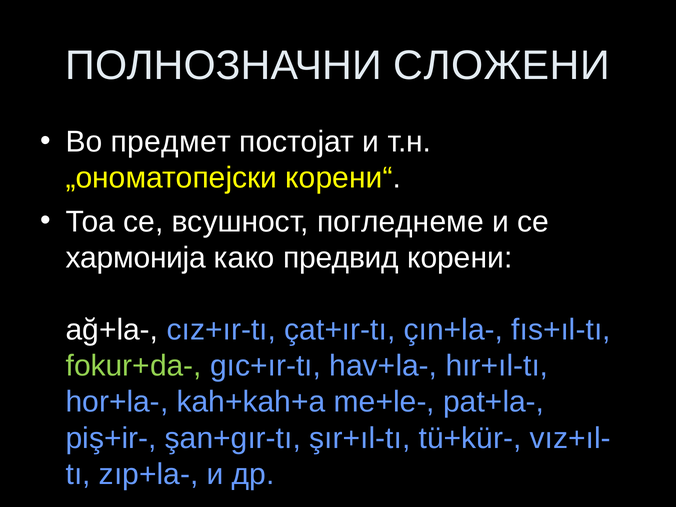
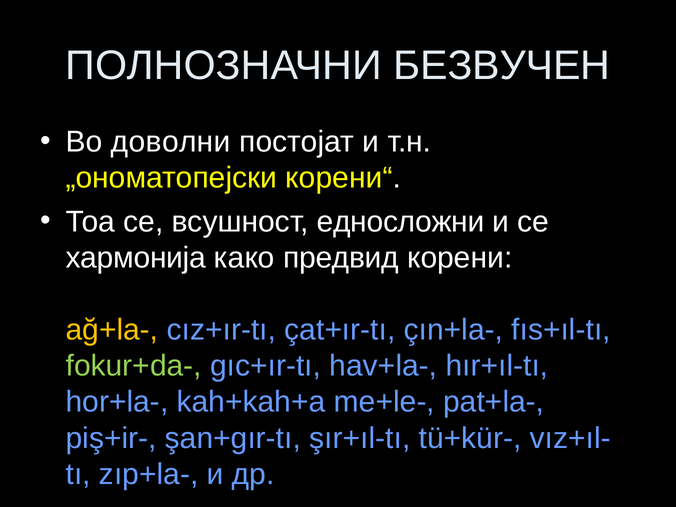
СЛОЖЕНИ: СЛОЖЕНИ -> БЕЗВУЧЕН
предмет: предмет -> доволни
погледнеме: погледнеме -> едносложни
ağ+la- colour: white -> yellow
